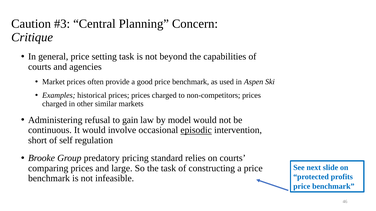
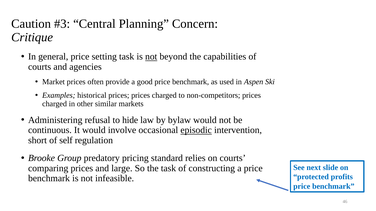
not at (151, 57) underline: none -> present
gain: gain -> hide
model: model -> bylaw
